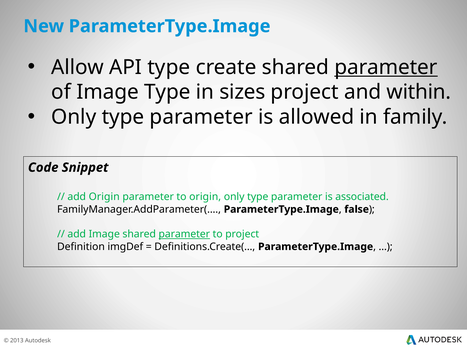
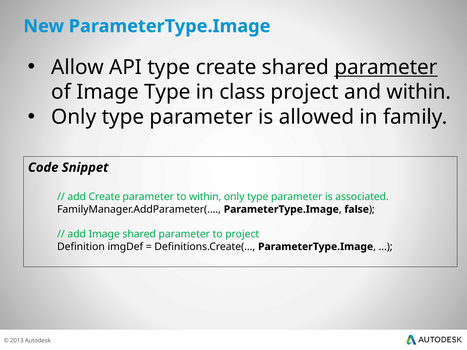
sizes: sizes -> class
add Origin: Origin -> Create
to origin: origin -> within
parameter at (184, 234) underline: present -> none
